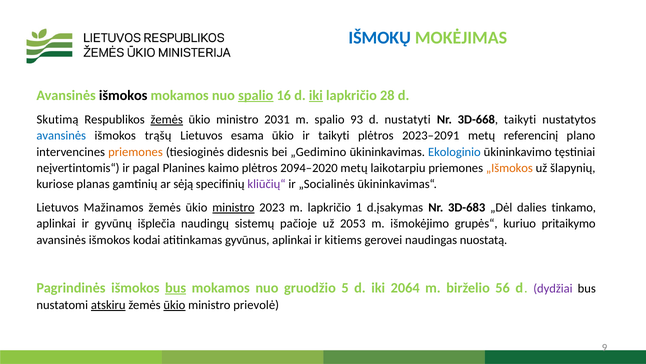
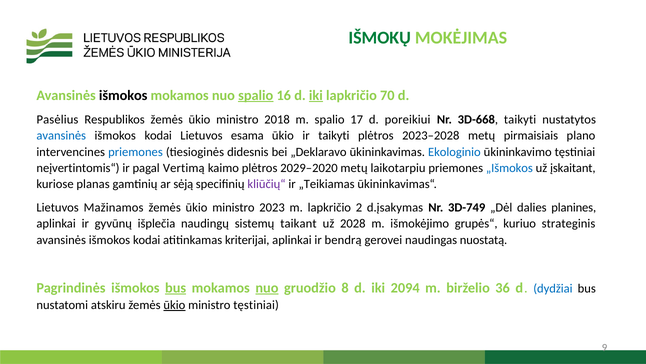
IŠMOKŲ colour: blue -> green
28: 28 -> 70
Skutimą: Skutimą -> Pasėlius
žemės at (167, 119) underline: present -> none
2031: 2031 -> 2018
93: 93 -> 17
nustatyti: nustatyti -> poreikiui
trąšų at (158, 136): trąšų -> kodai
2023–2091: 2023–2091 -> 2023–2028
referencinį: referencinį -> pirmaisiais
priemones at (135, 152) colour: orange -> blue
„Gedimino: „Gedimino -> „Deklaravo
Planines: Planines -> Vertimą
2094–2020: 2094–2020 -> 2029–2020
„Išmokos colour: orange -> blue
šlapynių: šlapynių -> įskaitant
„Socialinės: „Socialinės -> „Teikiamas
ministro at (233, 207) underline: present -> none
1: 1 -> 2
3D-683: 3D-683 -> 3D-749
tinkamo: tinkamo -> planines
pačioje: pačioje -> taikant
2053: 2053 -> 2028
pritaikymo: pritaikymo -> strateginis
gyvūnus: gyvūnus -> kriterijai
kitiems: kitiems -> bendrą
nuo at (267, 287) underline: none -> present
5: 5 -> 8
2064: 2064 -> 2094
56: 56 -> 36
dydžiai colour: purple -> blue
atskiru underline: present -> none
ministro prievolė: prievolė -> tęstiniai
